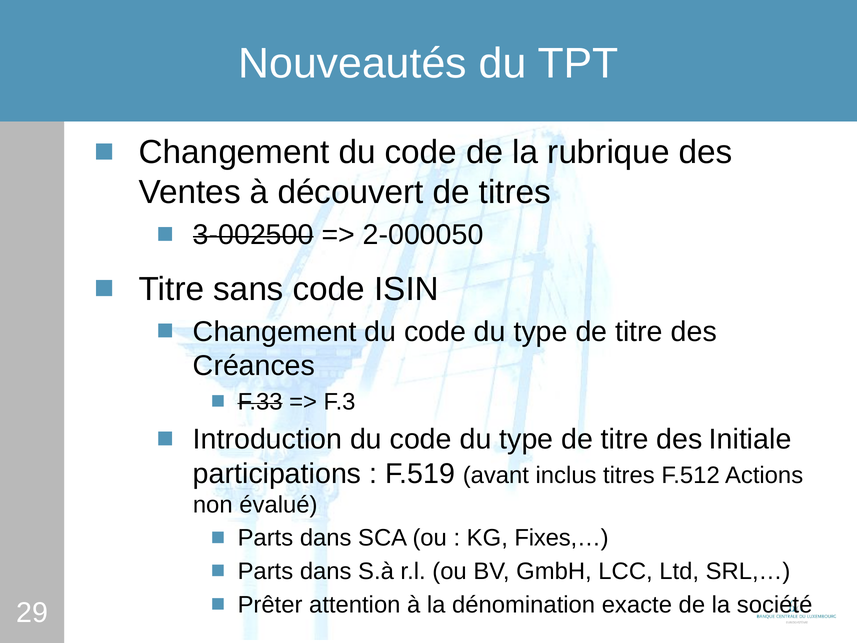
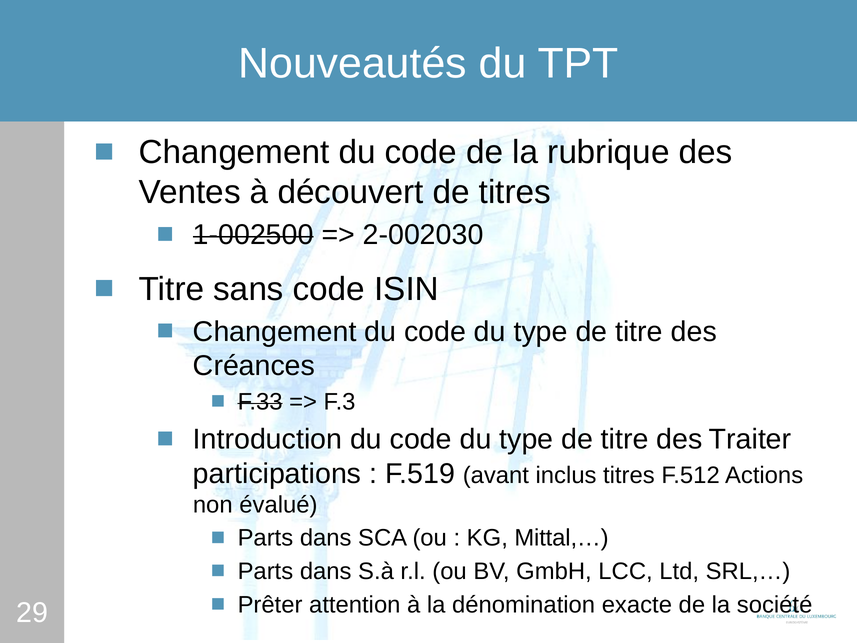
3-002500: 3-002500 -> 1-002500
2-000050: 2-000050 -> 2-002030
Initiale: Initiale -> Traiter
Fixes,…: Fixes,… -> Mittal,…
